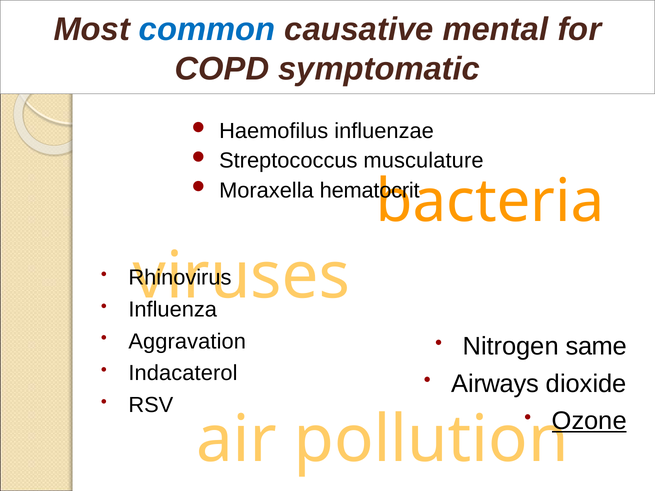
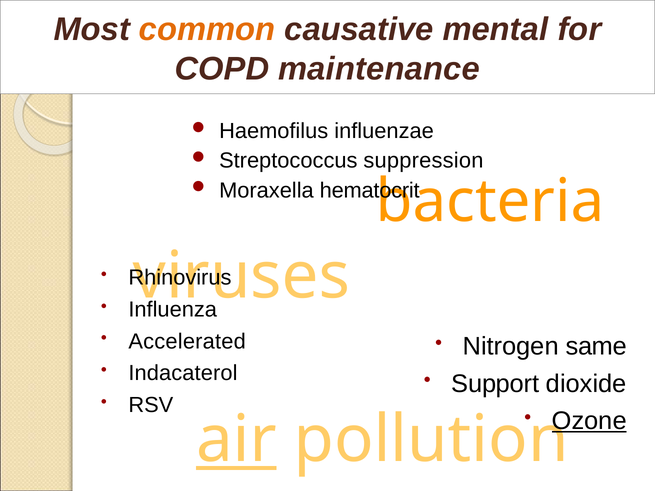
common colour: blue -> orange
symptomatic: symptomatic -> maintenance
musculature: musculature -> suppression
Aggravation: Aggravation -> Accelerated
Airways: Airways -> Support
air underline: none -> present
